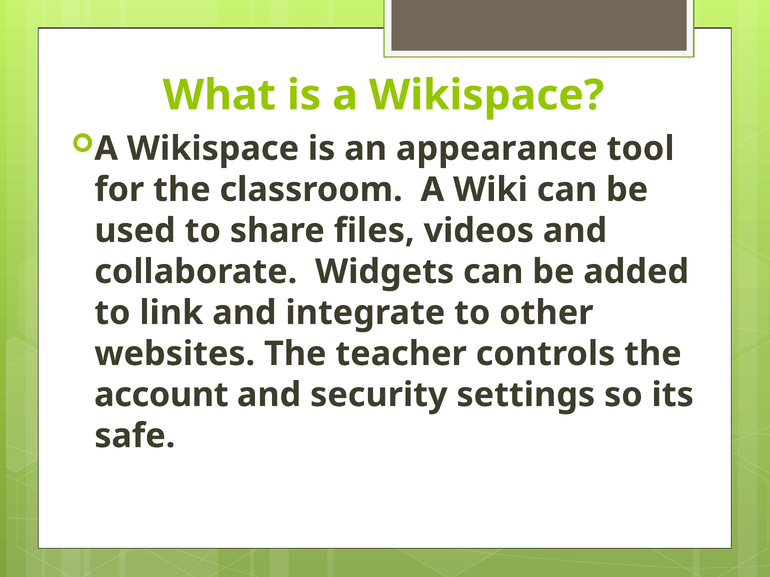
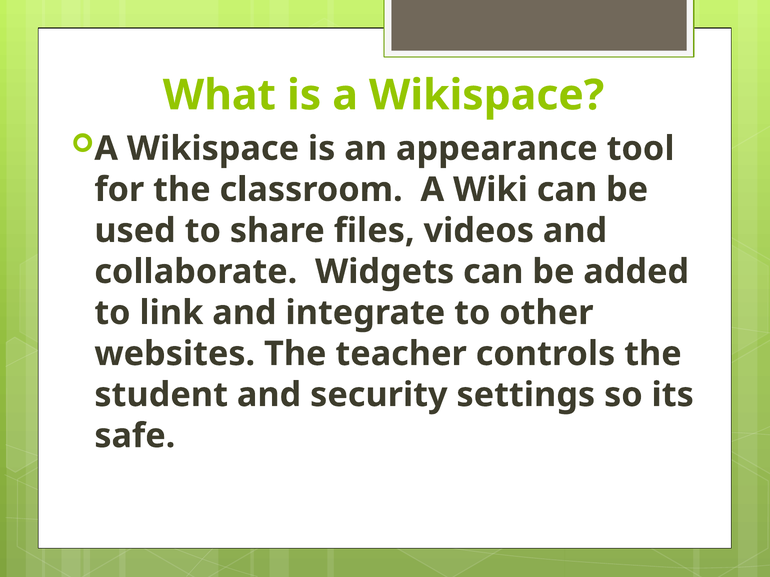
account: account -> student
